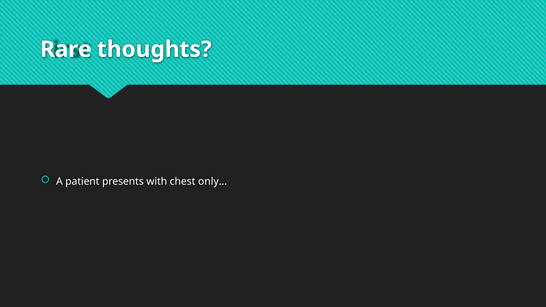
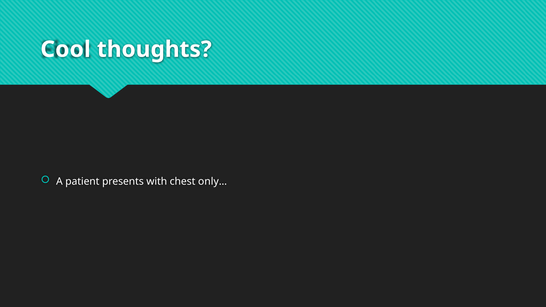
Rare: Rare -> Cool
